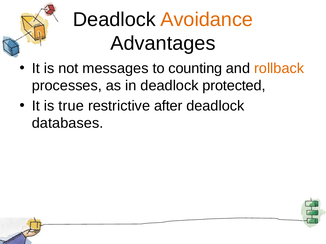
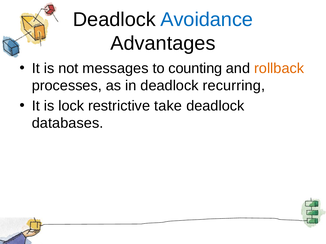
Avoidance colour: orange -> blue
protected: protected -> recurring
true: true -> lock
after: after -> take
